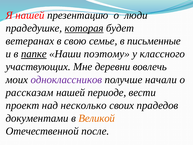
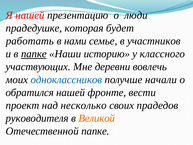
которая underline: present -> none
ветеранах: ветеранах -> работать
свою: свою -> нами
письменные: письменные -> участников
поэтому: поэтому -> историю
одноклассников colour: purple -> blue
рассказам: рассказам -> обратился
периоде: периоде -> фронте
документами: документами -> руководителя
Отечественной после: после -> папке
